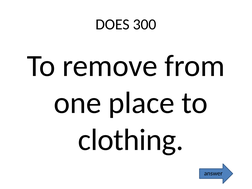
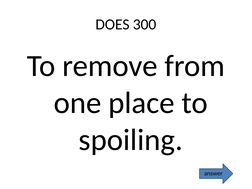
clothing: clothing -> spoiling
